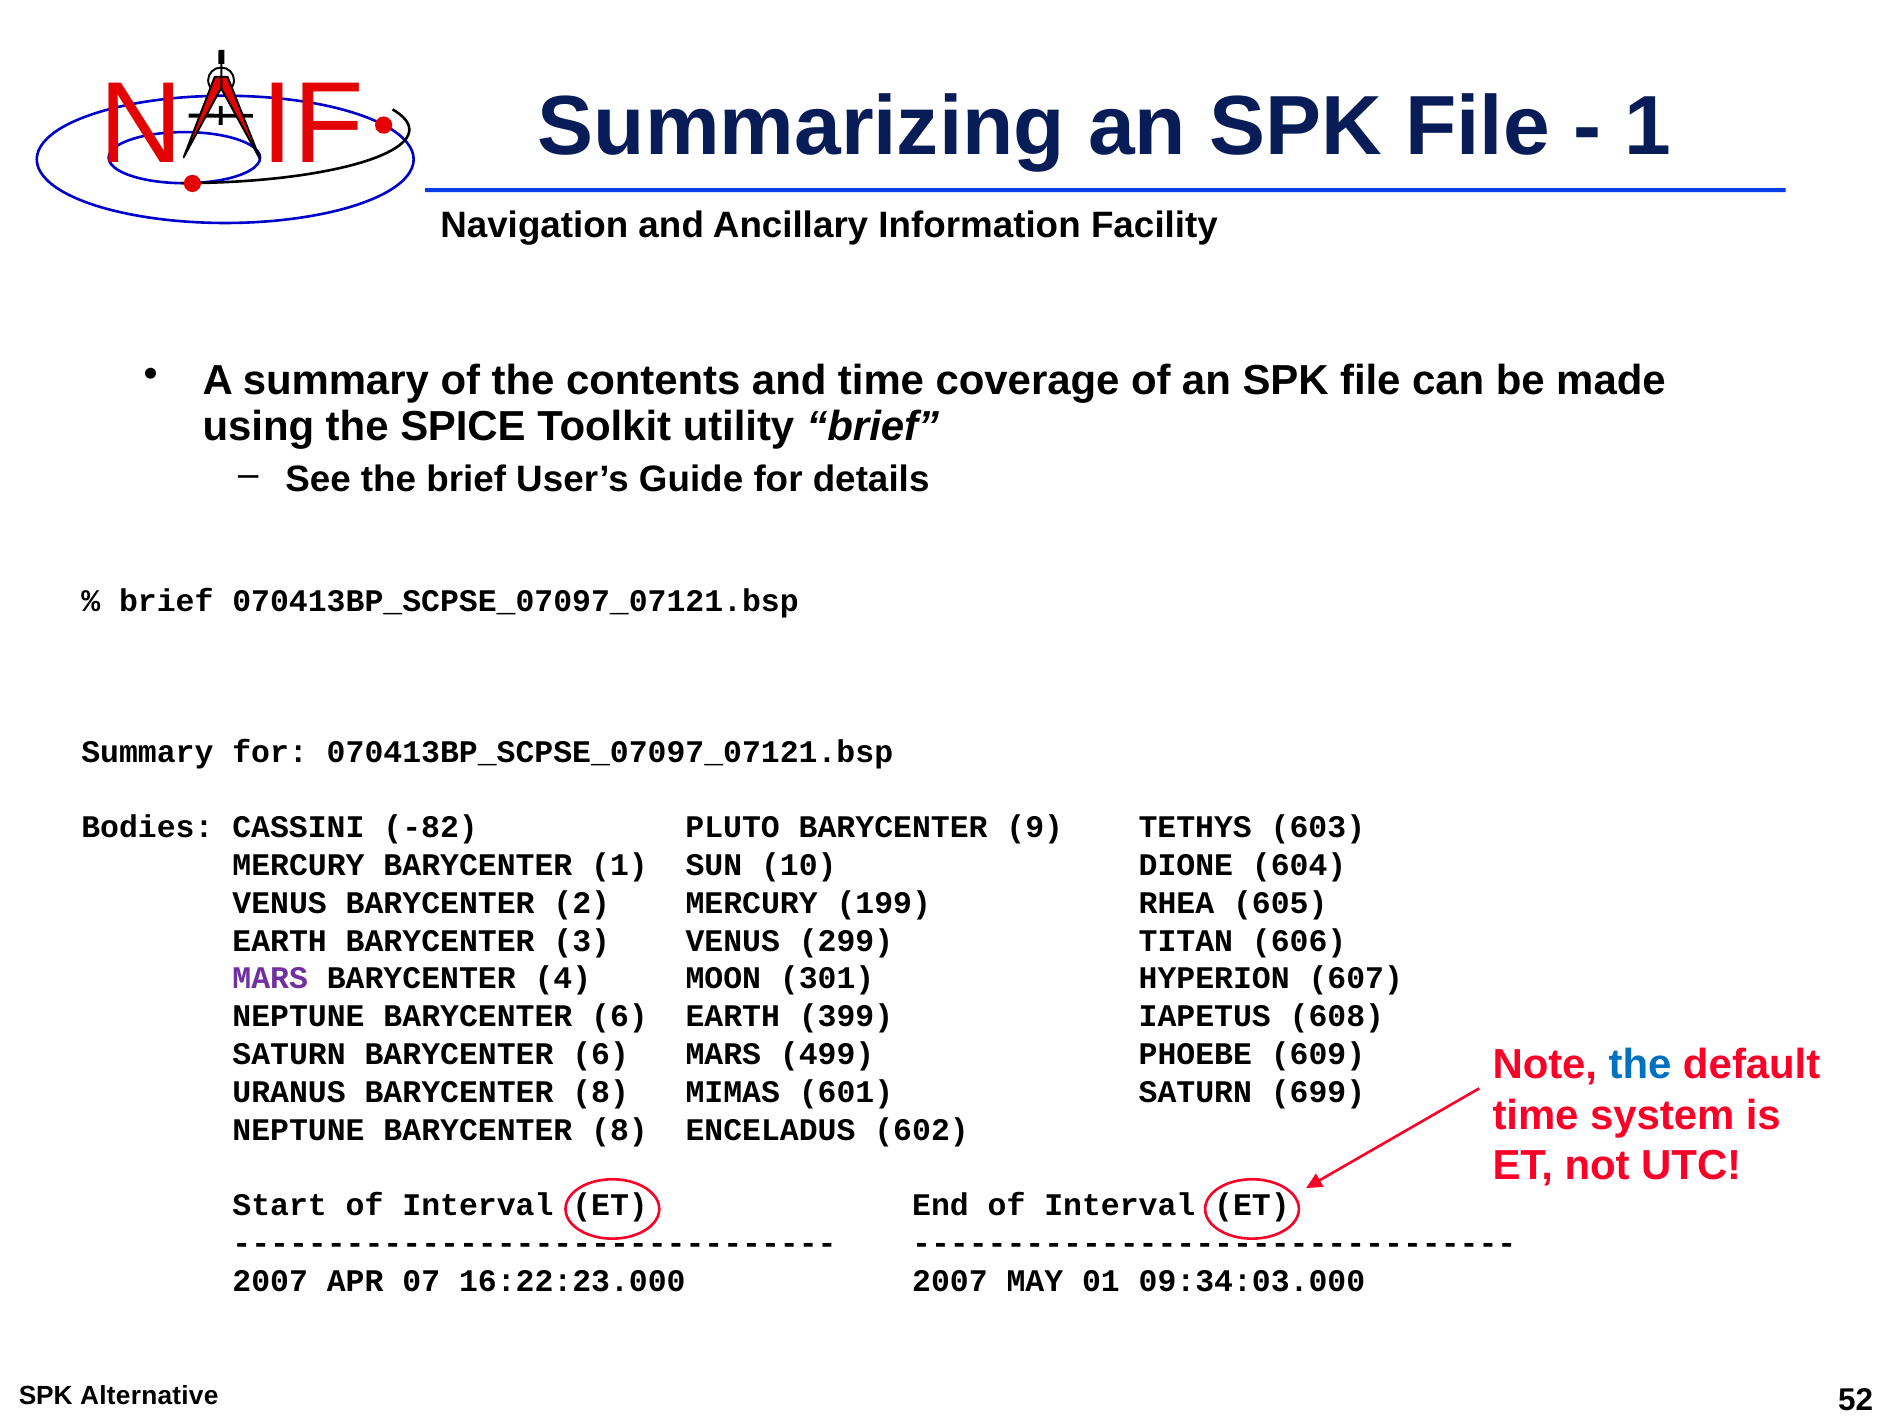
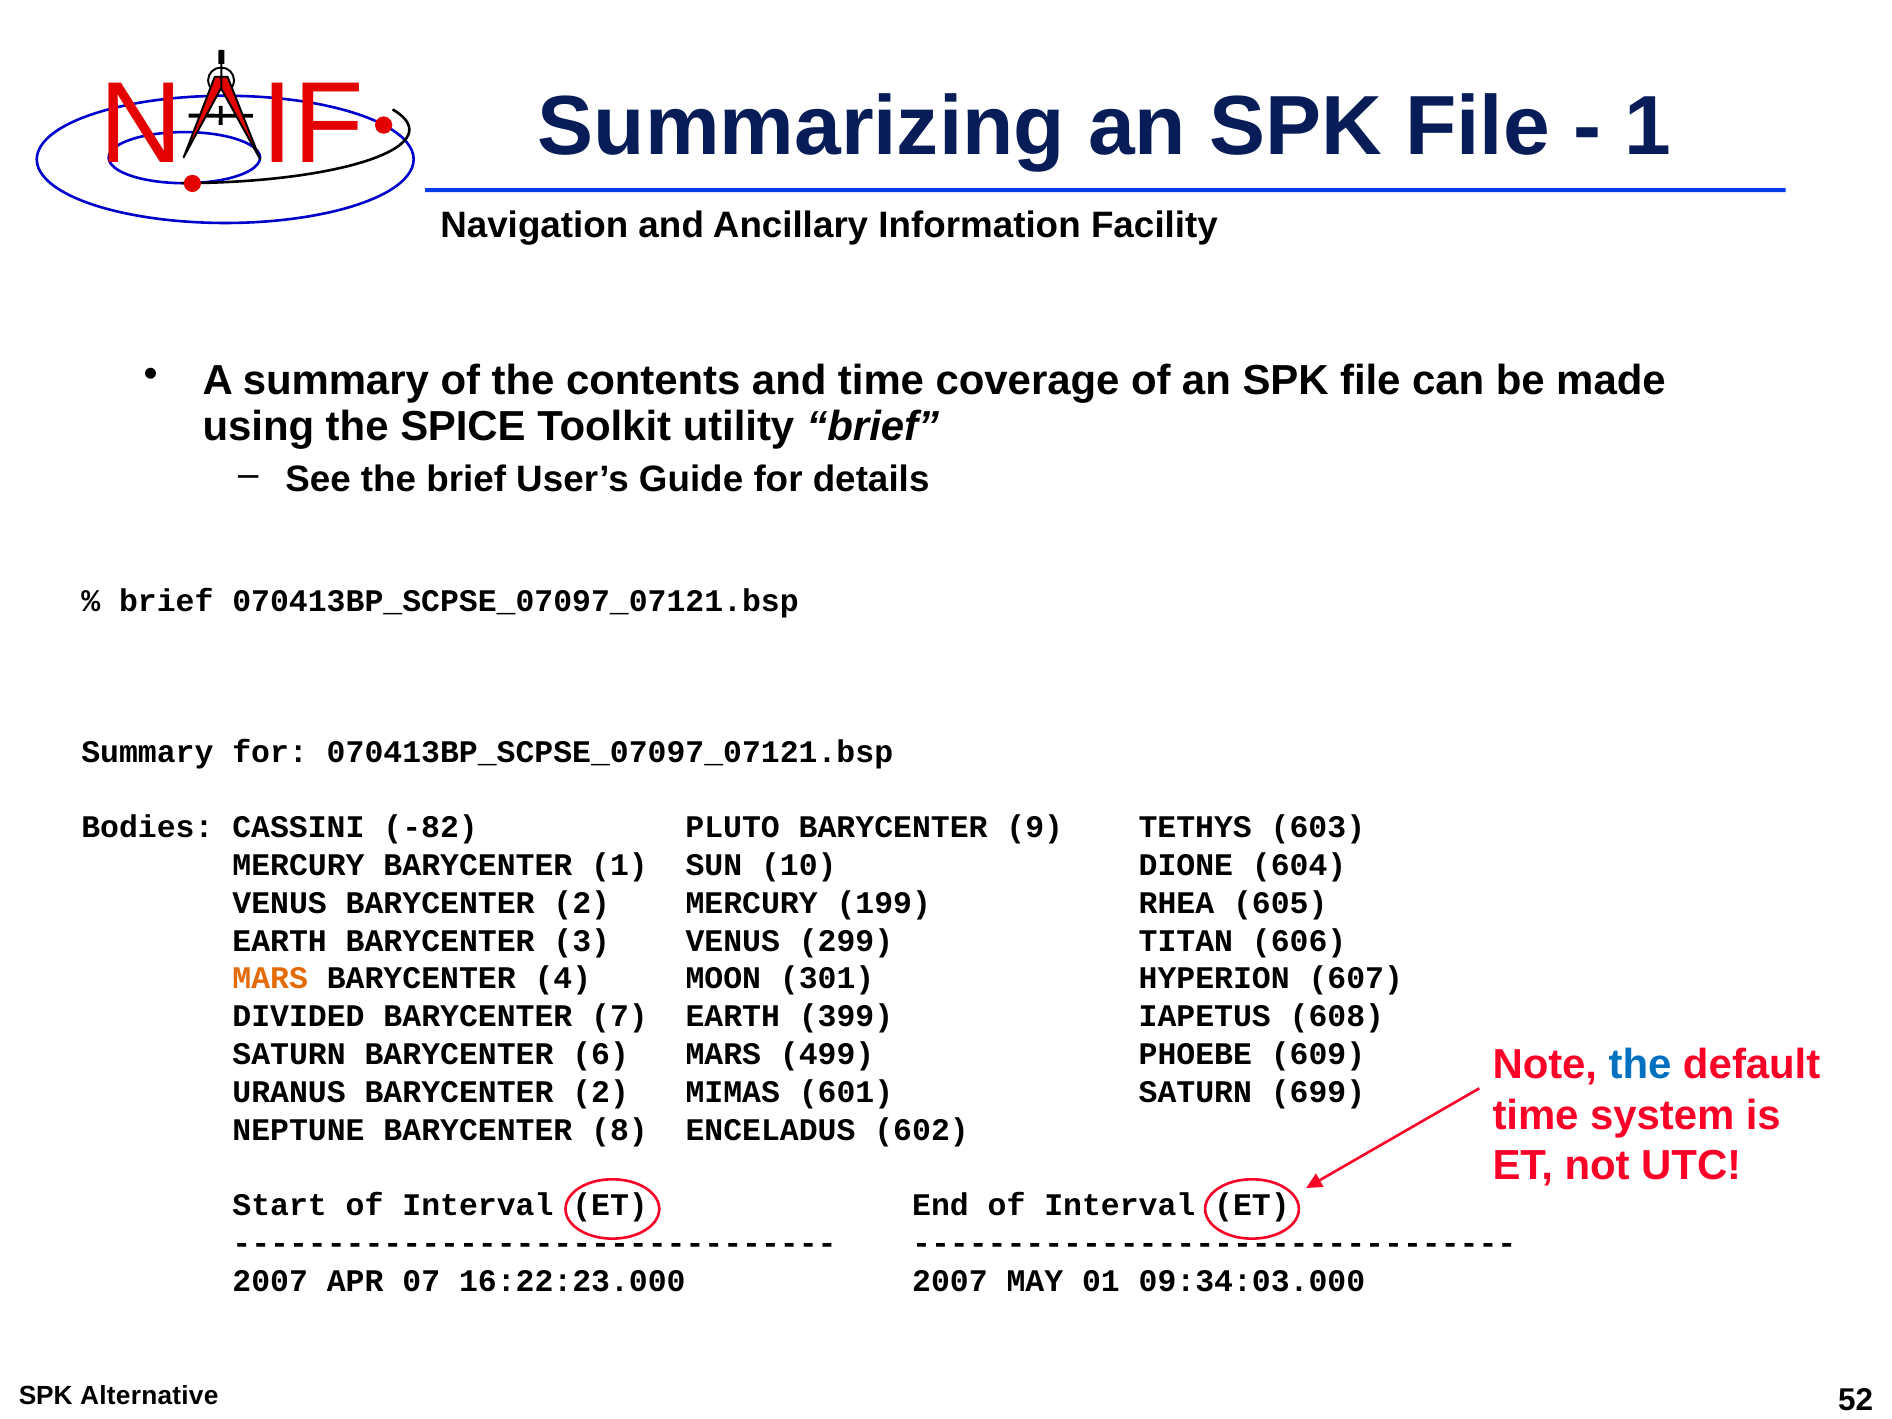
MARS at (270, 979) colour: purple -> orange
NEPTUNE at (299, 1017): NEPTUNE -> DIVIDED
6 at (619, 1017): 6 -> 7
URANUS BARYCENTER 8: 8 -> 2
